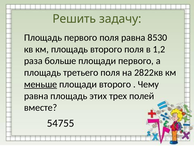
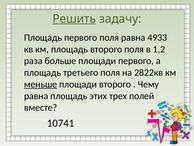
Решить underline: none -> present
8530: 8530 -> 4933
54755: 54755 -> 10741
